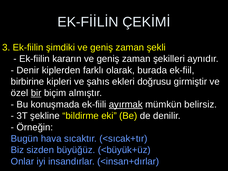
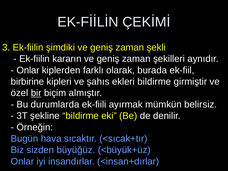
Denir at (28, 70): Denir -> Onlar
ekleri doğrusu: doğrusu -> bildirme
konuşmada: konuşmada -> durumlarda
ayırmak underline: present -> none
